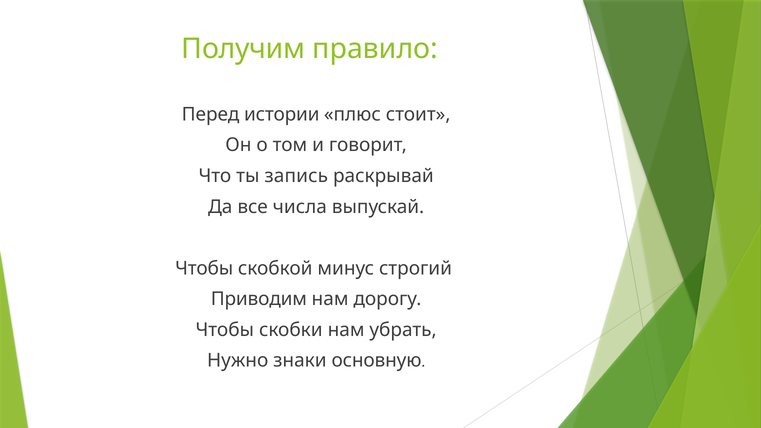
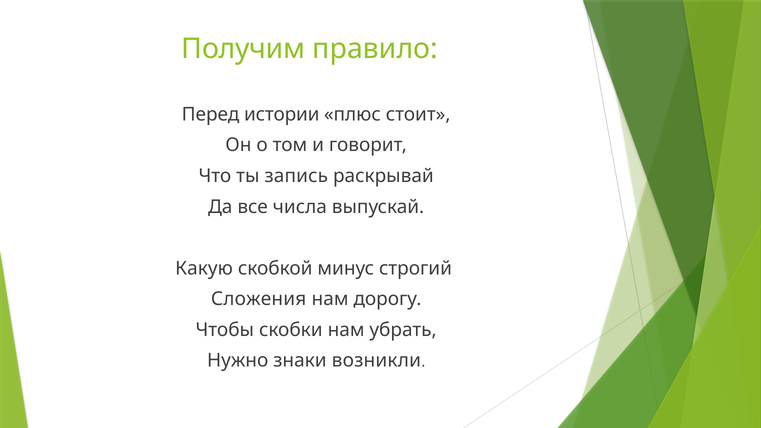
Чтобы at (204, 268): Чтобы -> Какую
Приводим: Приводим -> Сложения
основную: основную -> возникли
